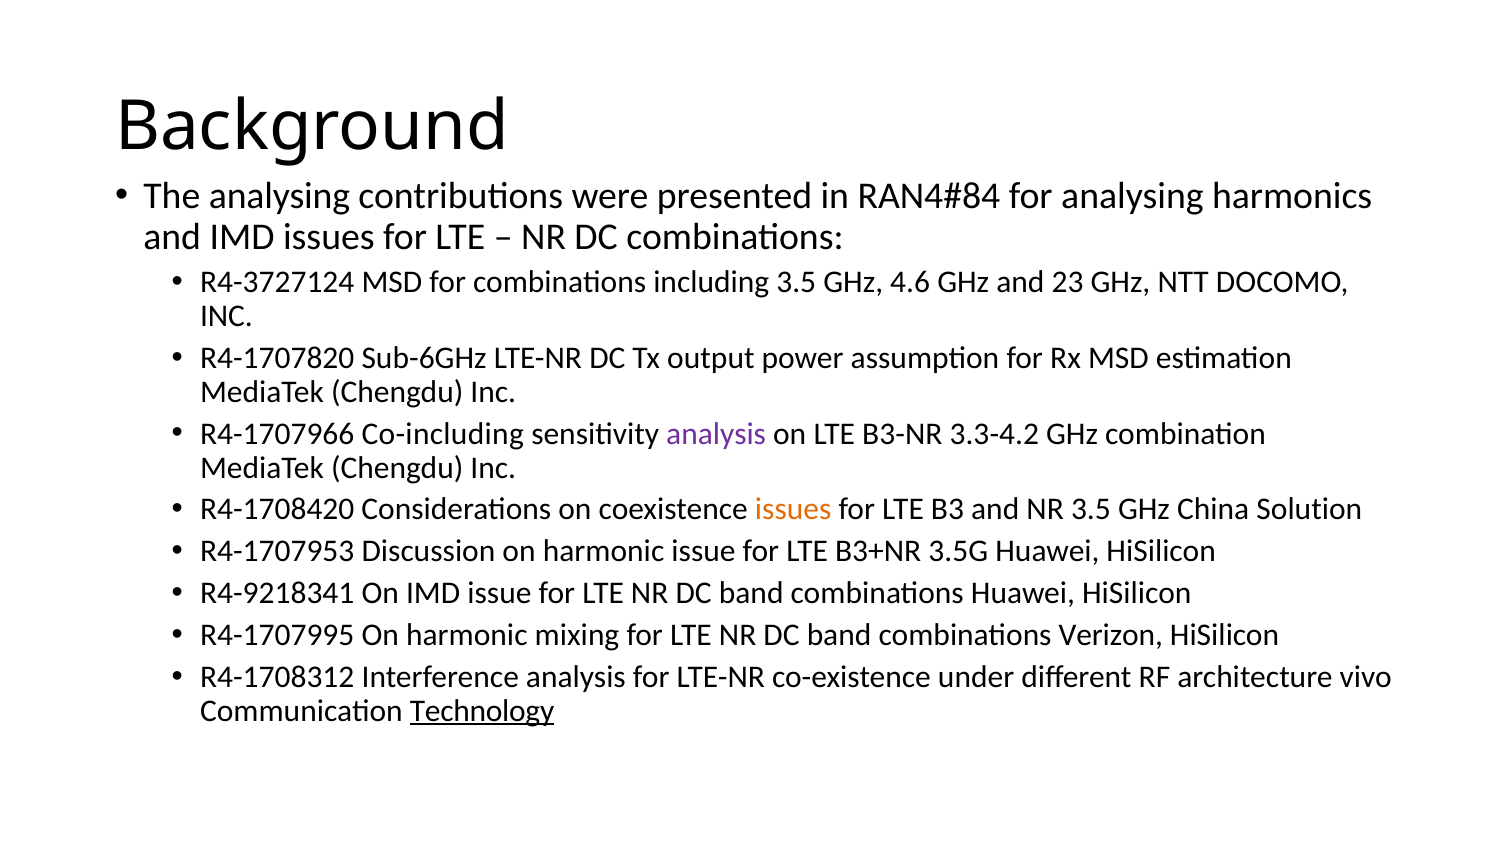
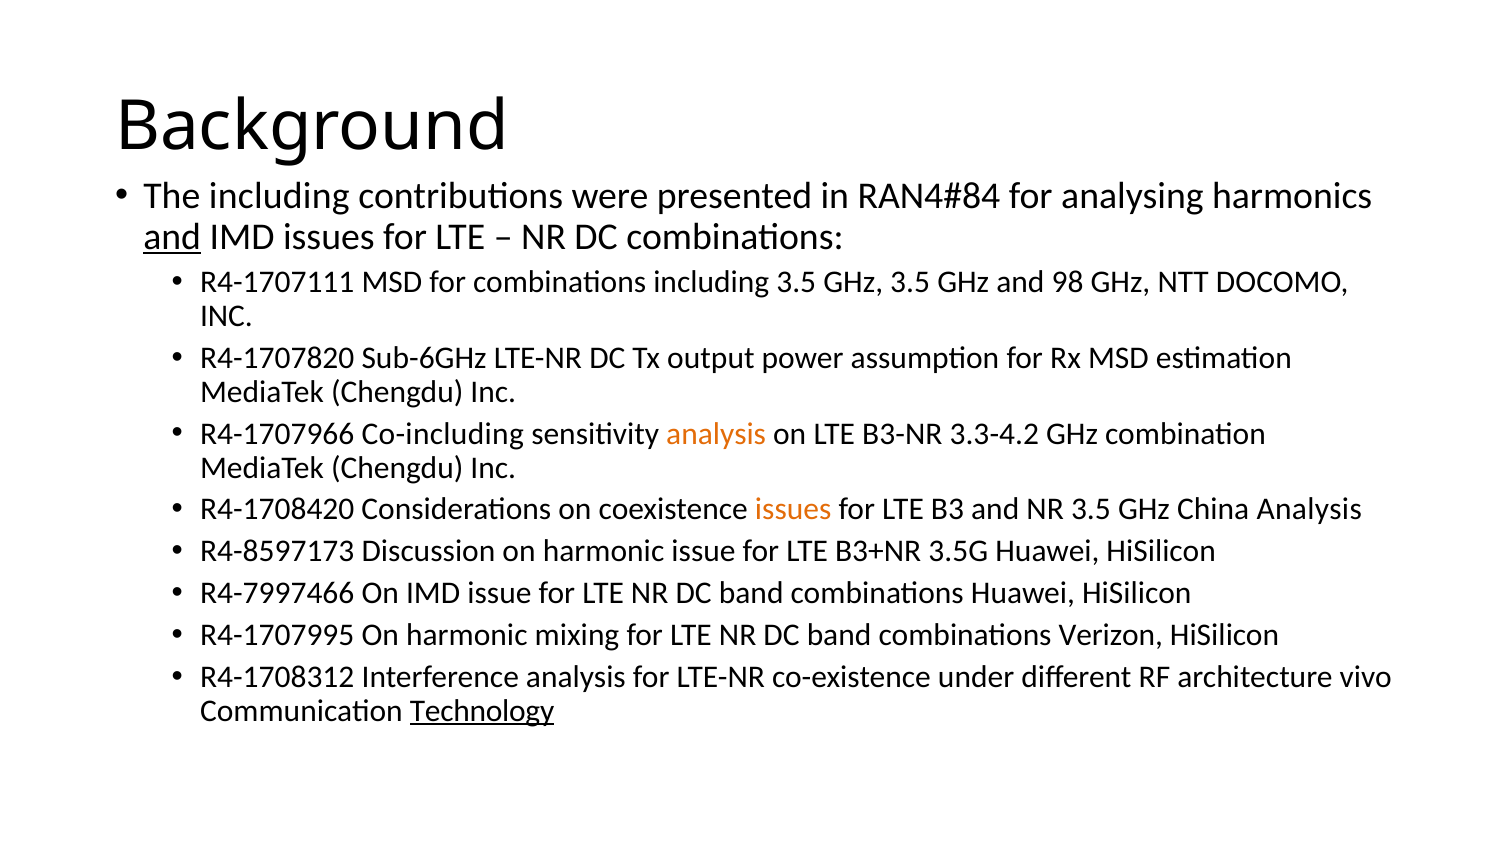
The analysing: analysing -> including
and at (172, 236) underline: none -> present
R4-3727124: R4-3727124 -> R4-1707111
GHz 4.6: 4.6 -> 3.5
23: 23 -> 98
analysis at (716, 433) colour: purple -> orange
China Solution: Solution -> Analysis
R4-1707953: R4-1707953 -> R4-8597173
R4-9218341: R4-9218341 -> R4-7997466
